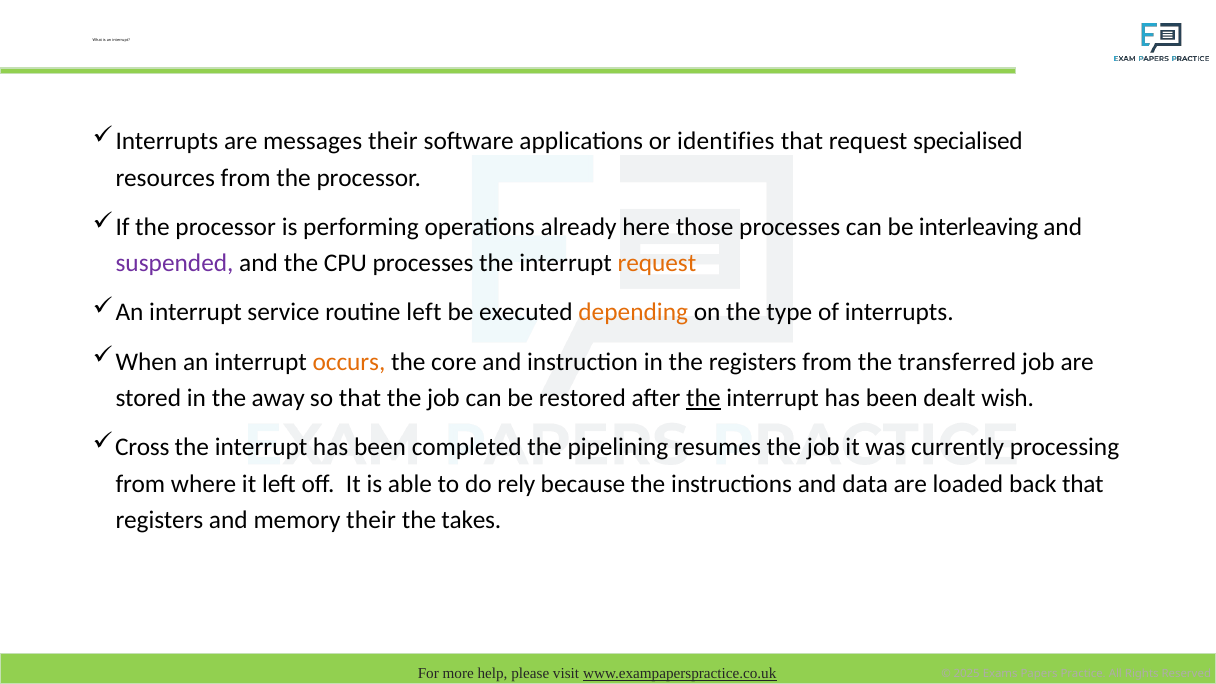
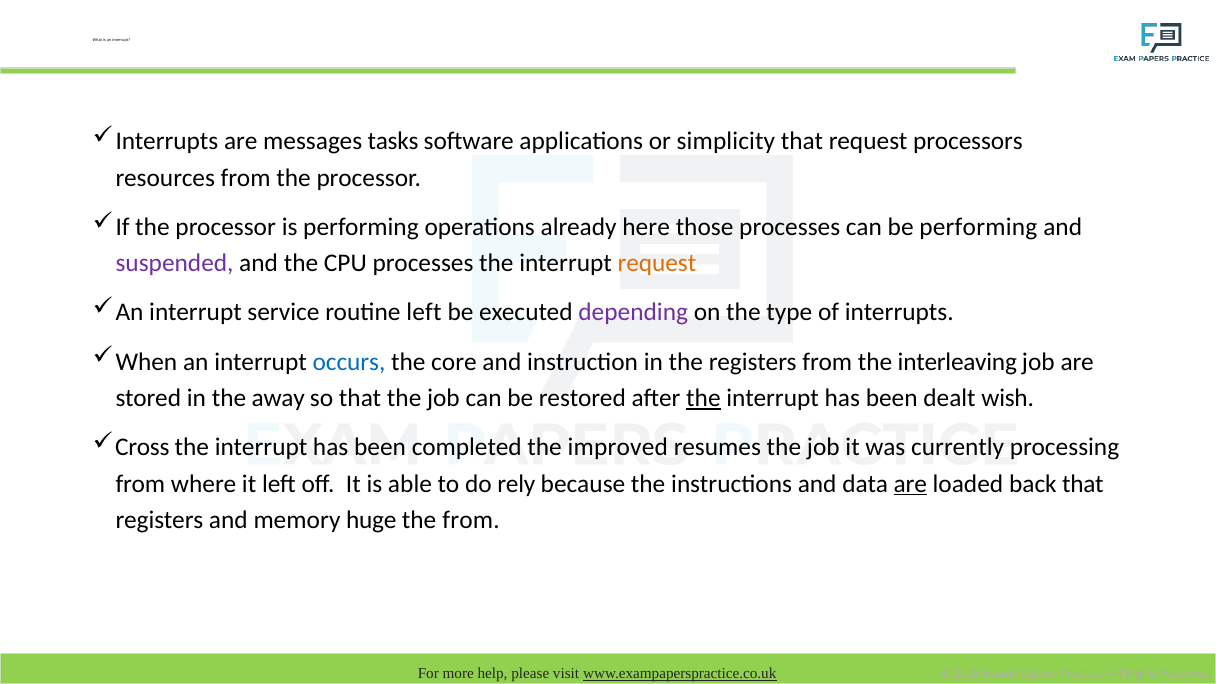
messages their: their -> tasks
identifies: identifies -> simplicity
specialised: specialised -> processors
be interleaving: interleaving -> performing
depending colour: orange -> purple
occurs colour: orange -> blue
transferred: transferred -> interleaving
pipelining: pipelining -> improved
are at (910, 484) underline: none -> present
memory their: their -> huge
the takes: takes -> from
